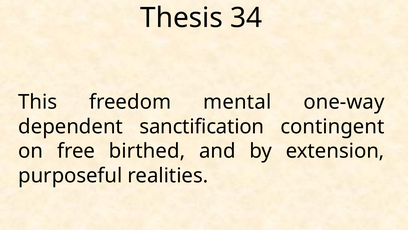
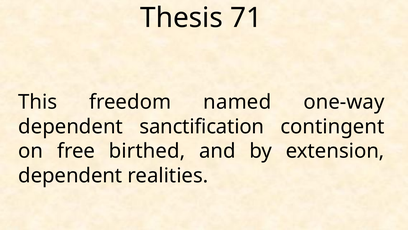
34: 34 -> 71
mental: mental -> named
purposeful at (70, 175): purposeful -> dependent
